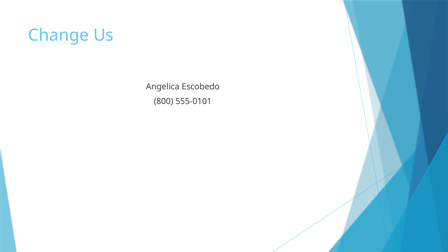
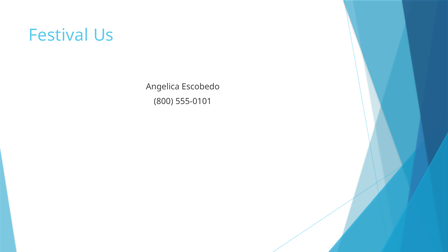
Change: Change -> Festival
